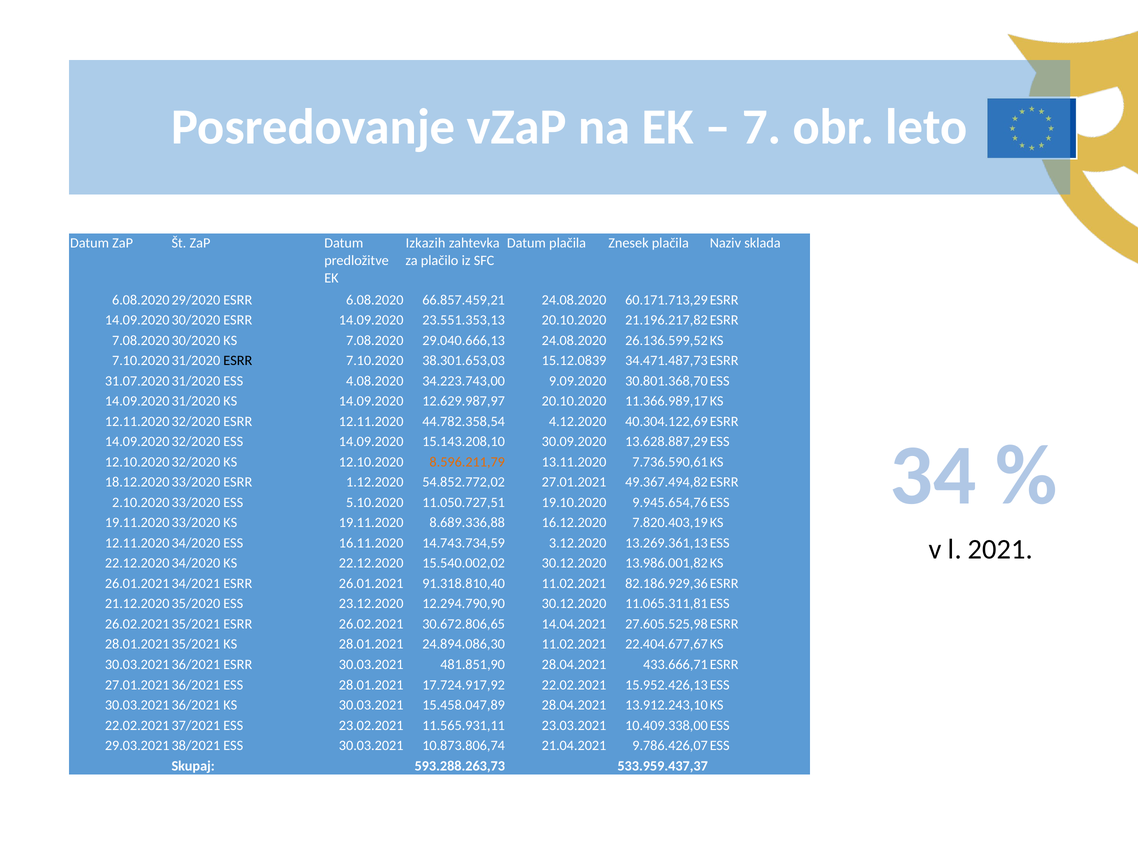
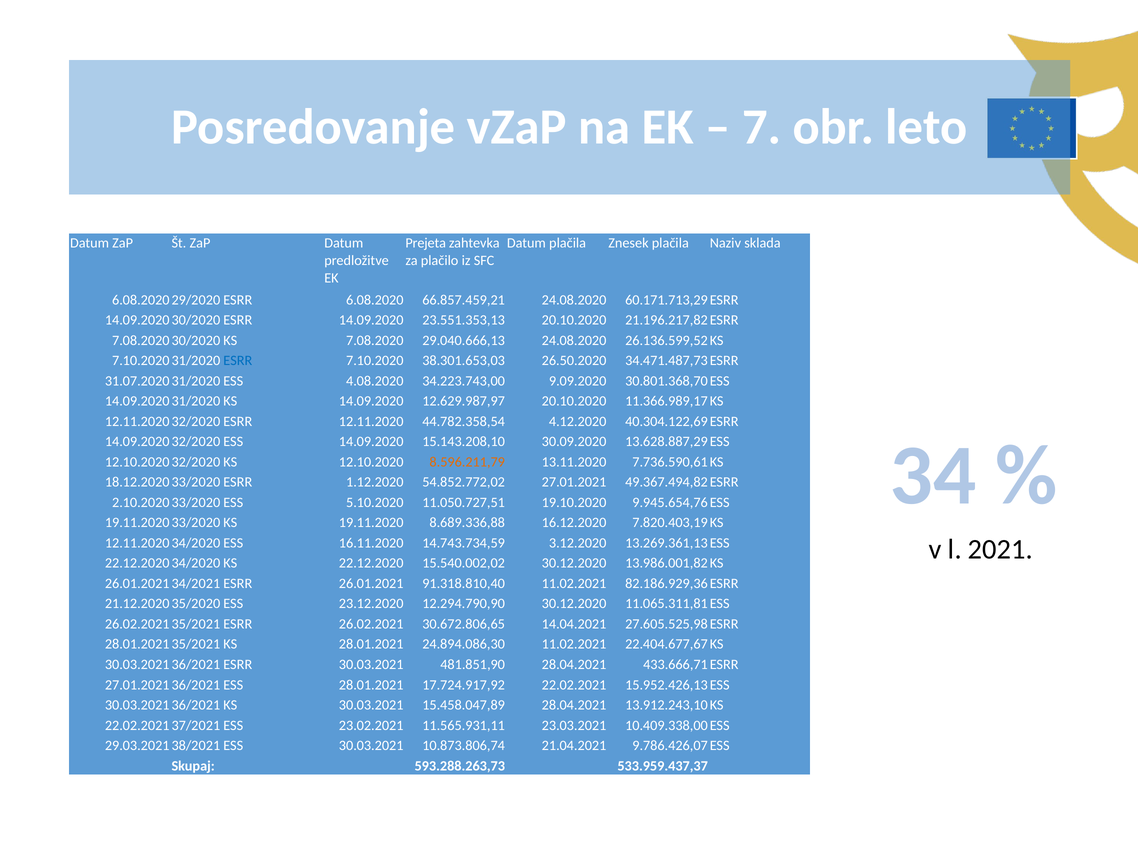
Izkazih: Izkazih -> Prejeta
ESRR at (238, 360) colour: black -> blue
15.12.0839: 15.12.0839 -> 26.50.2020
